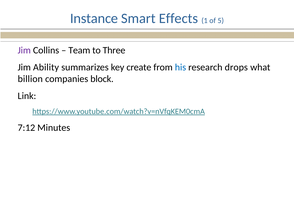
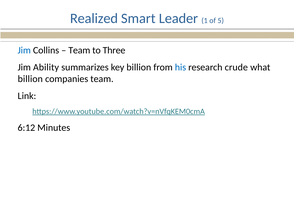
Instance: Instance -> Realized
Effects: Effects -> Leader
Jim at (24, 50) colour: purple -> blue
key create: create -> billion
drops: drops -> crude
companies block: block -> team
7:12: 7:12 -> 6:12
